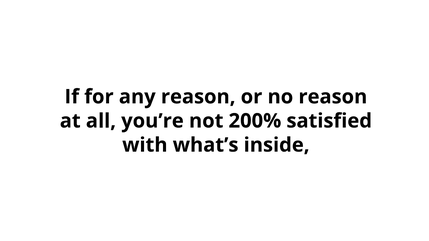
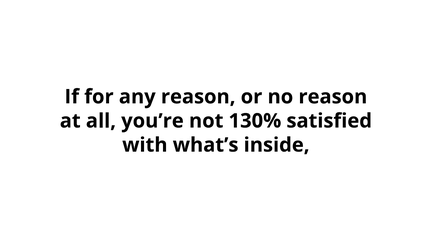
200%: 200% -> 130%
